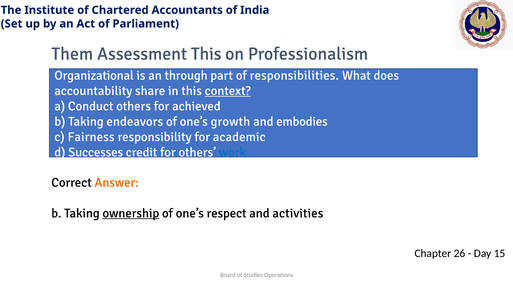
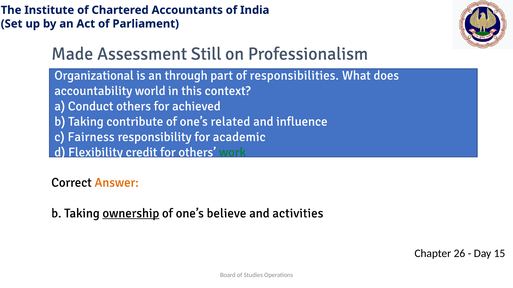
Them: Them -> Made
Assessment This: This -> Still
share: share -> world
context underline: present -> none
endeavors: endeavors -> contribute
growth: growth -> related
embodies: embodies -> influence
Successes: Successes -> Flexibility
work colour: blue -> green
respect: respect -> believe
